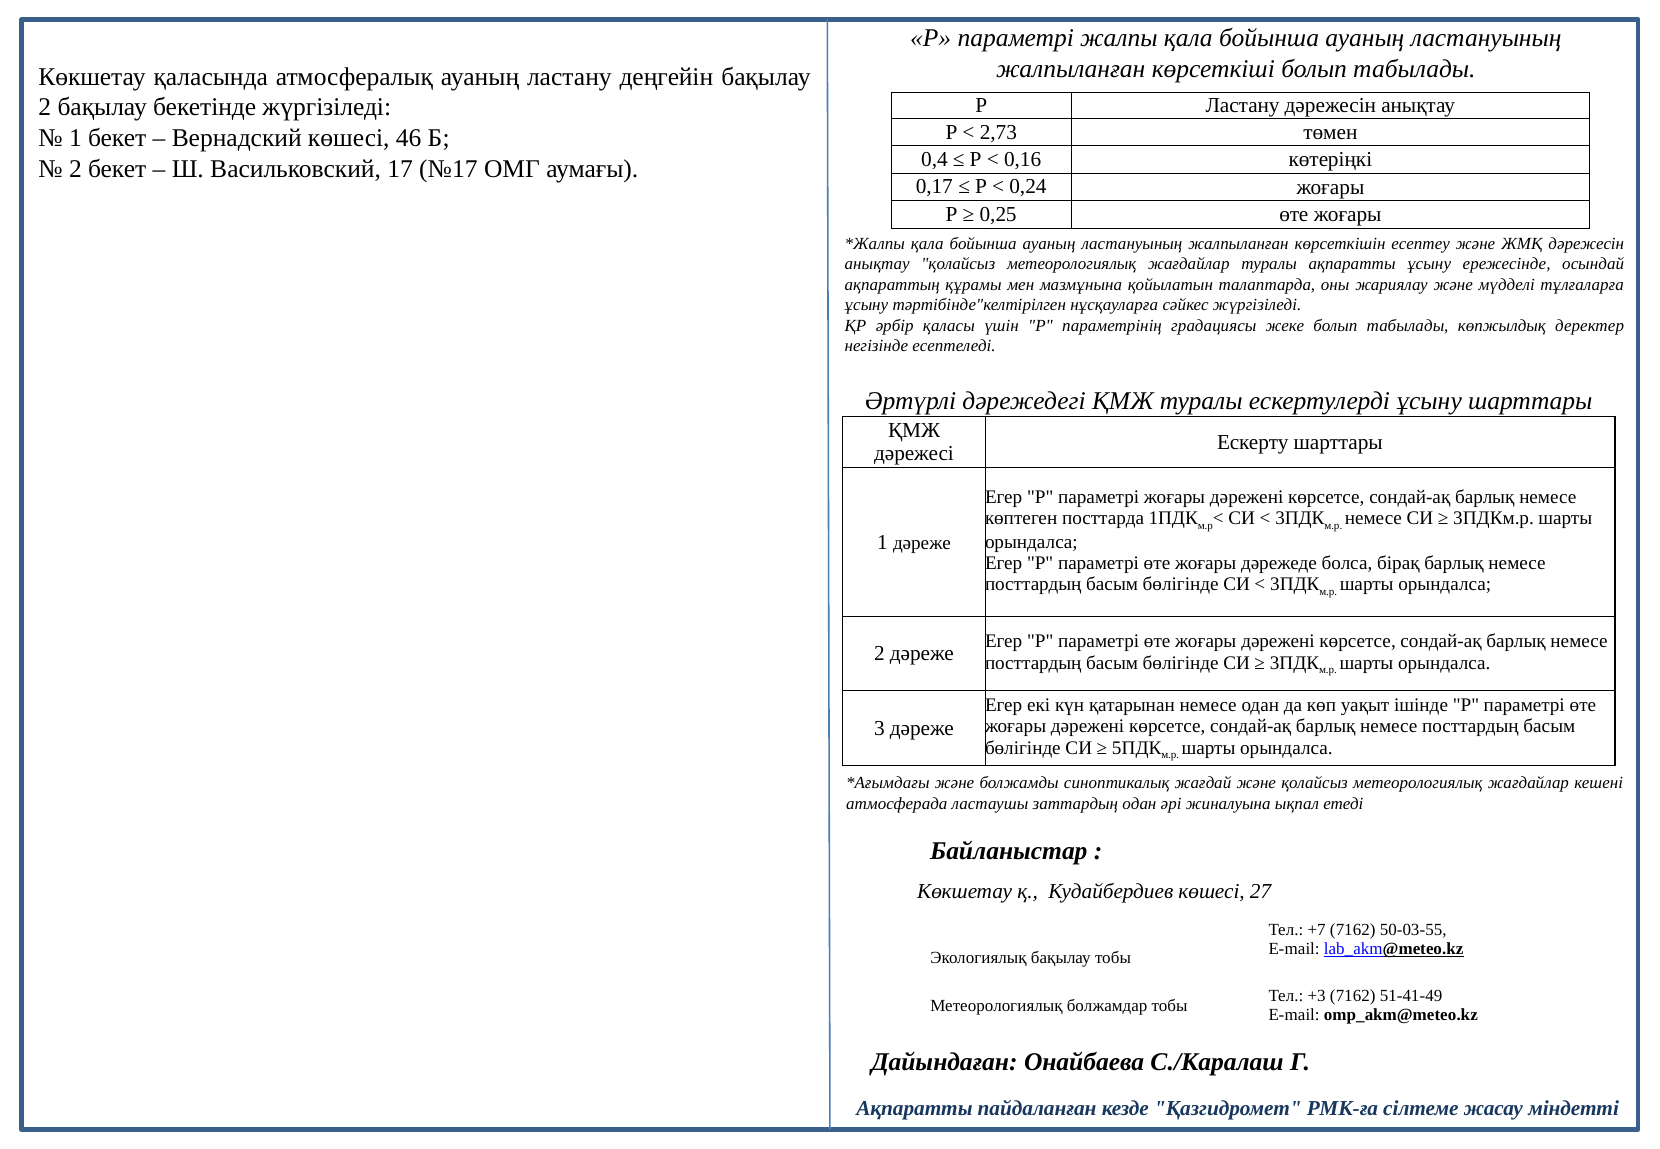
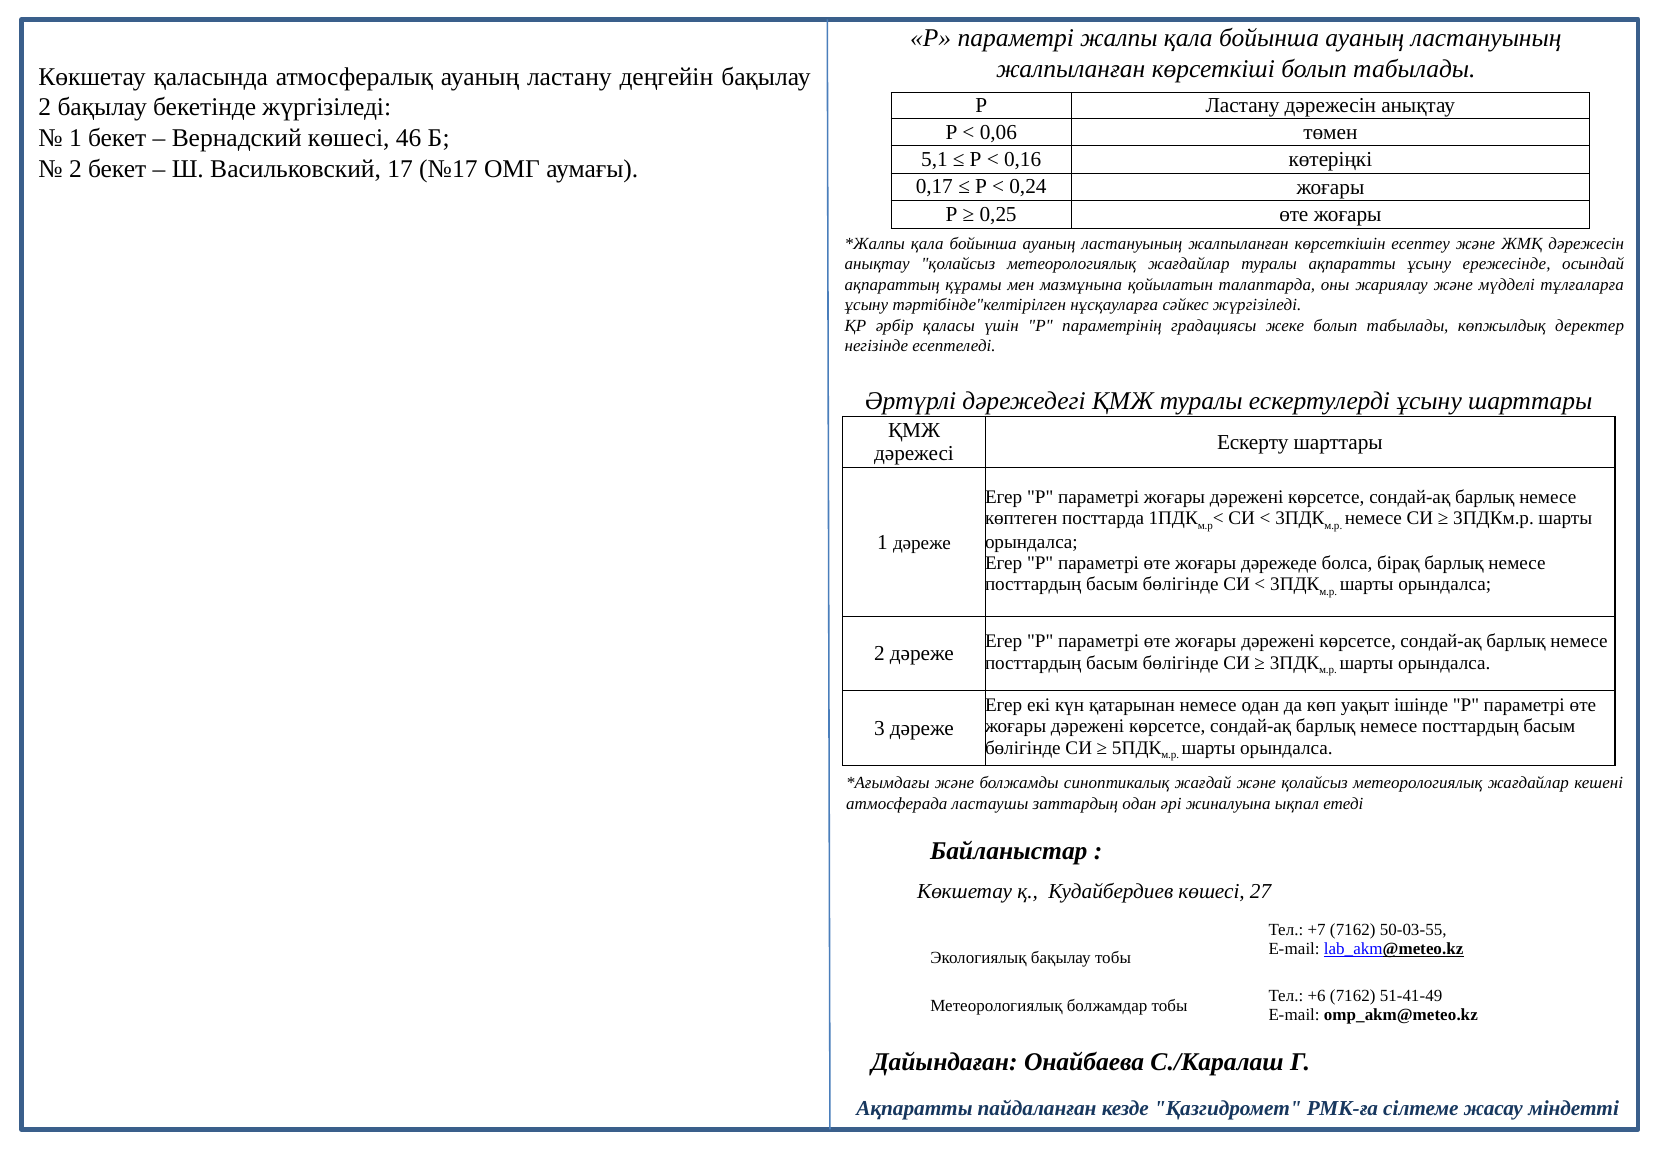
2,73: 2,73 -> 0,06
0,4: 0,4 -> 5,1
+3: +3 -> +6
